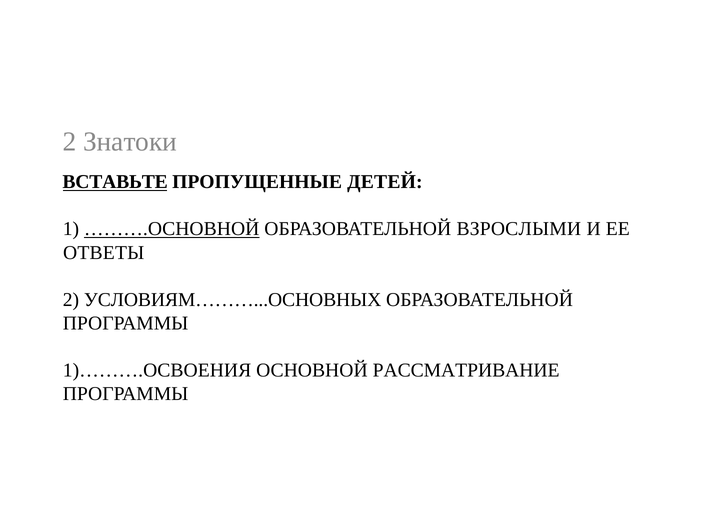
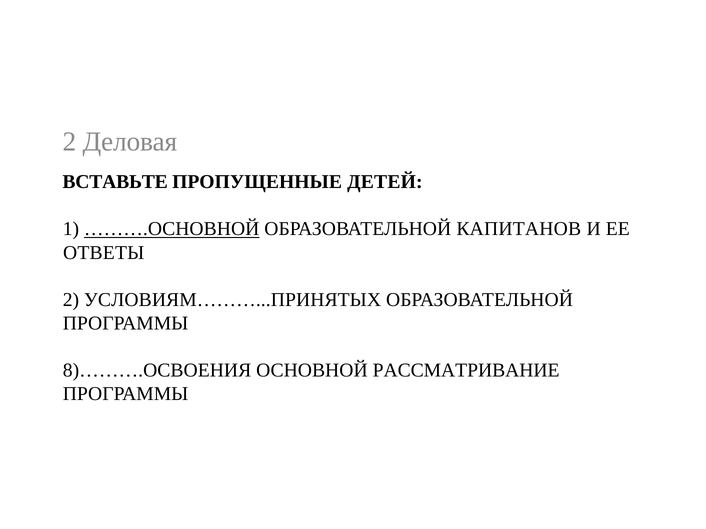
Знатоки: Знатоки -> Деловая
ВСТАВЬТЕ underline: present -> none
ВЗРОСЛЫМИ: ВЗРОСЛЫМИ -> КАПИТАНОВ
УСЛОВИЯМ………...ОСНОВНЫХ: УСЛОВИЯМ………...ОСНОВНЫХ -> УСЛОВИЯМ………...ПРИНЯТЫХ
1)……….ОСВОЕНИЯ: 1)……….ОСВОЕНИЯ -> 8)……….ОСВОЕНИЯ
